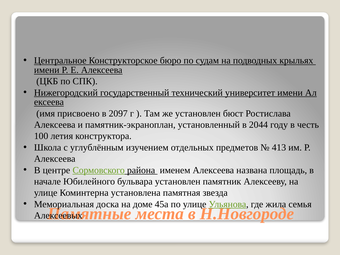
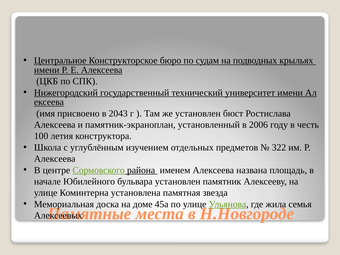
2097: 2097 -> 2043
2044: 2044 -> 2006
413: 413 -> 322
